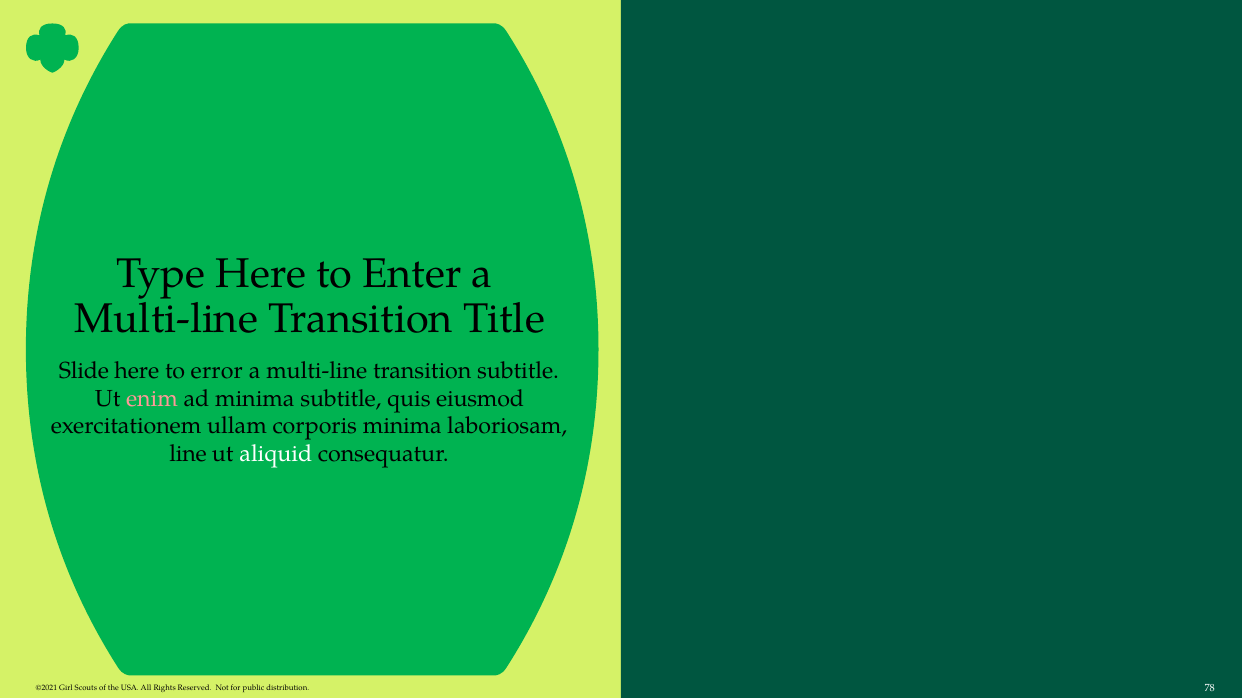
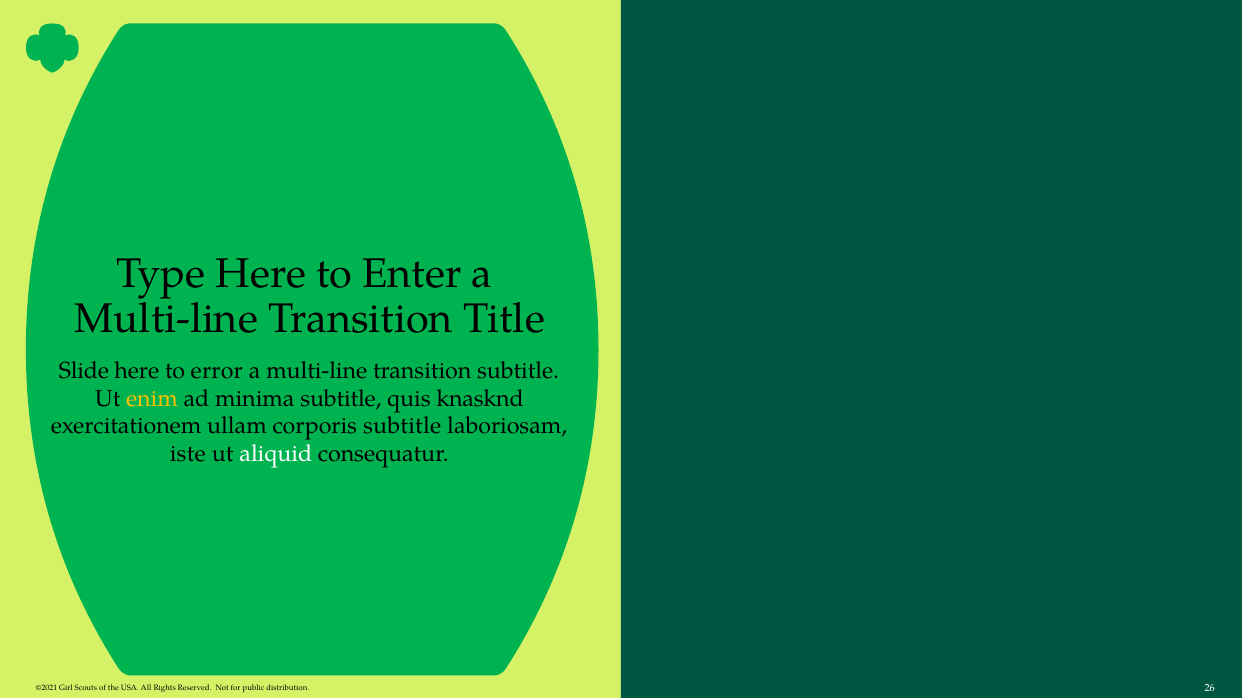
enim colour: pink -> yellow
eiusmod: eiusmod -> knasknd
corporis minima: minima -> subtitle
line: line -> iste
78: 78 -> 26
